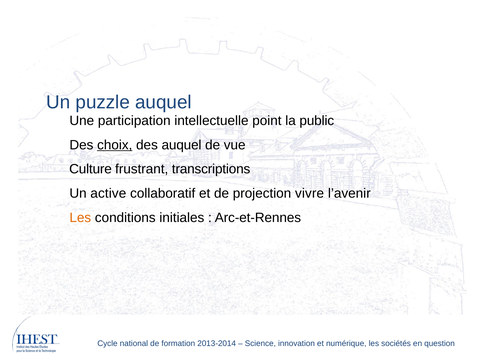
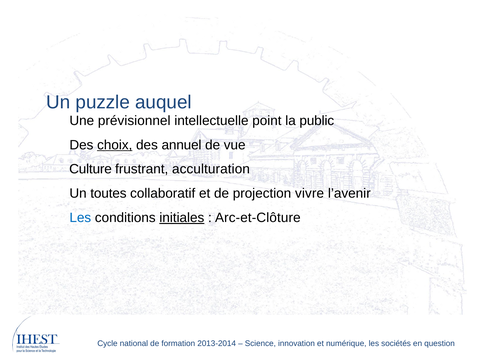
participation: participation -> prévisionnel
des auquel: auquel -> annuel
transcriptions: transcriptions -> acculturation
active: active -> toutes
Les at (80, 218) colour: orange -> blue
initiales underline: none -> present
Arc-et-Rennes: Arc-et-Rennes -> Arc-et-Clôture
